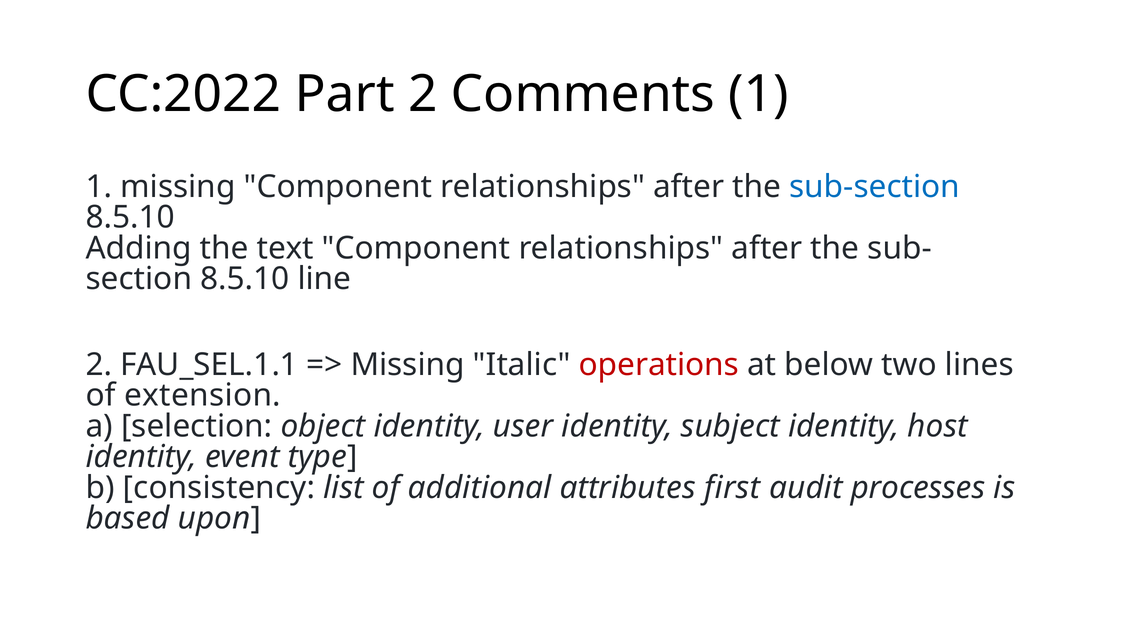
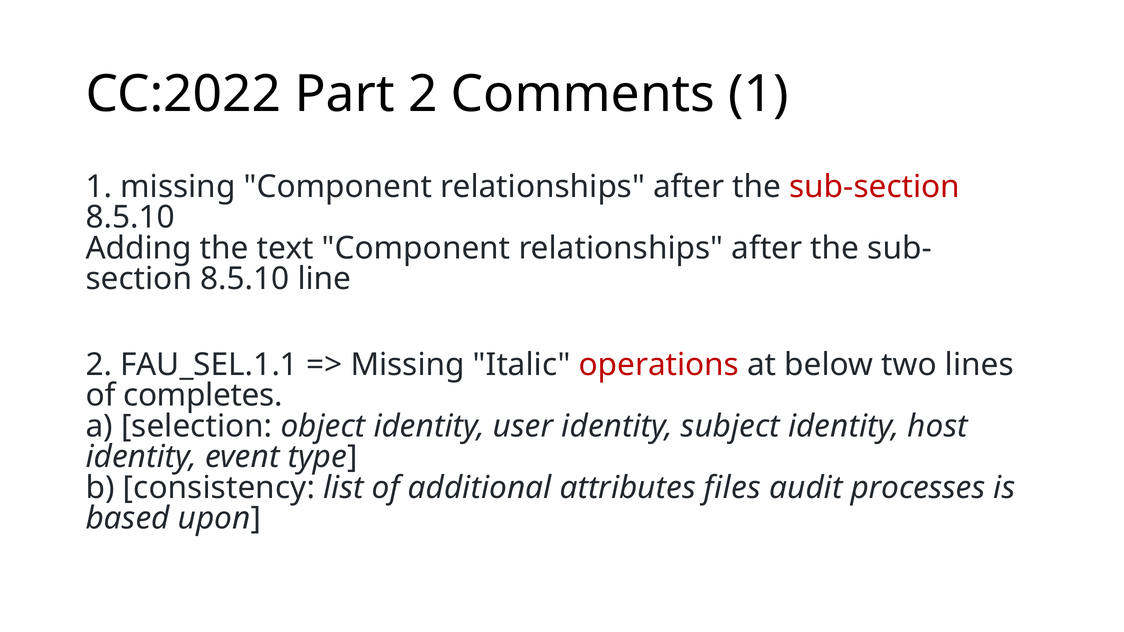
sub-section colour: blue -> red
extension: extension -> completes
first: first -> files
